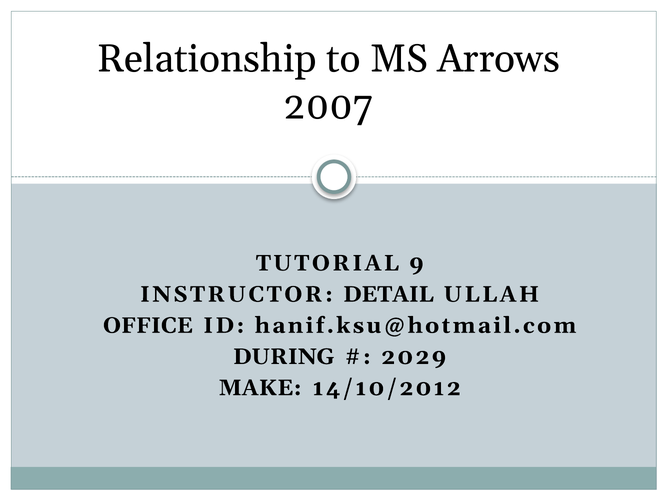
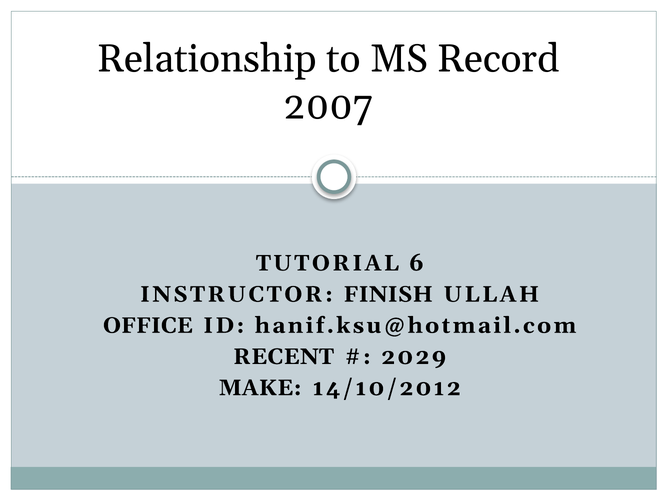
Arrows: Arrows -> Record
9: 9 -> 6
DETAIL: DETAIL -> FINISH
DURING: DURING -> RECENT
